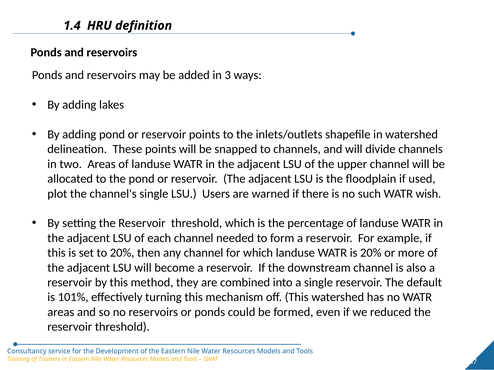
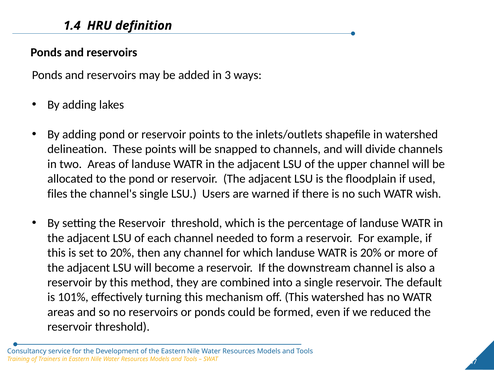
plot: plot -> files
